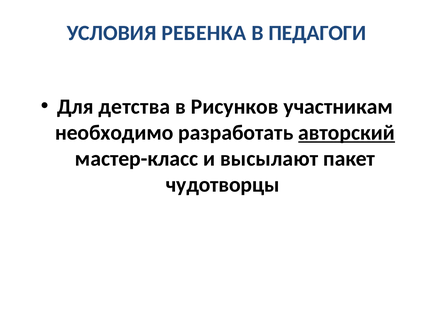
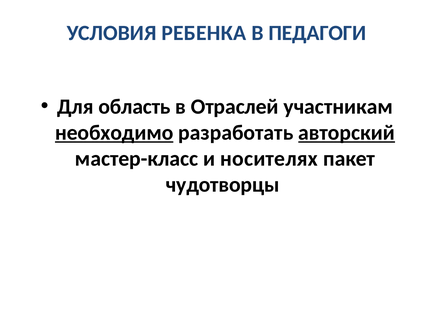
детства: детства -> область
Рисунков: Рисунков -> Отраслей
необходимо underline: none -> present
высылают: высылают -> носителях
